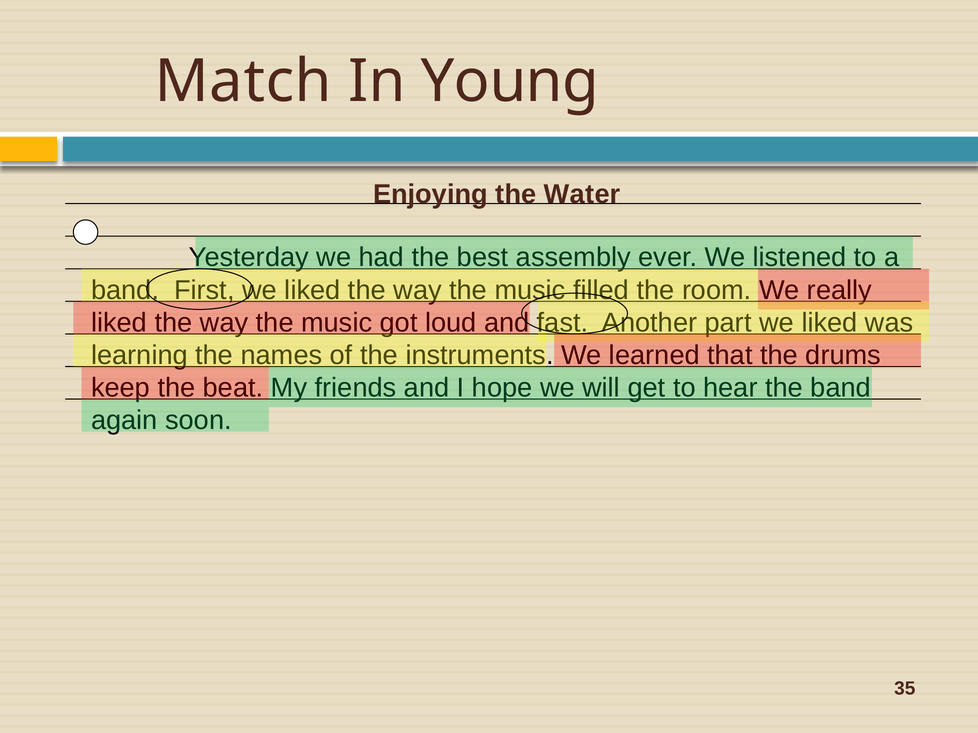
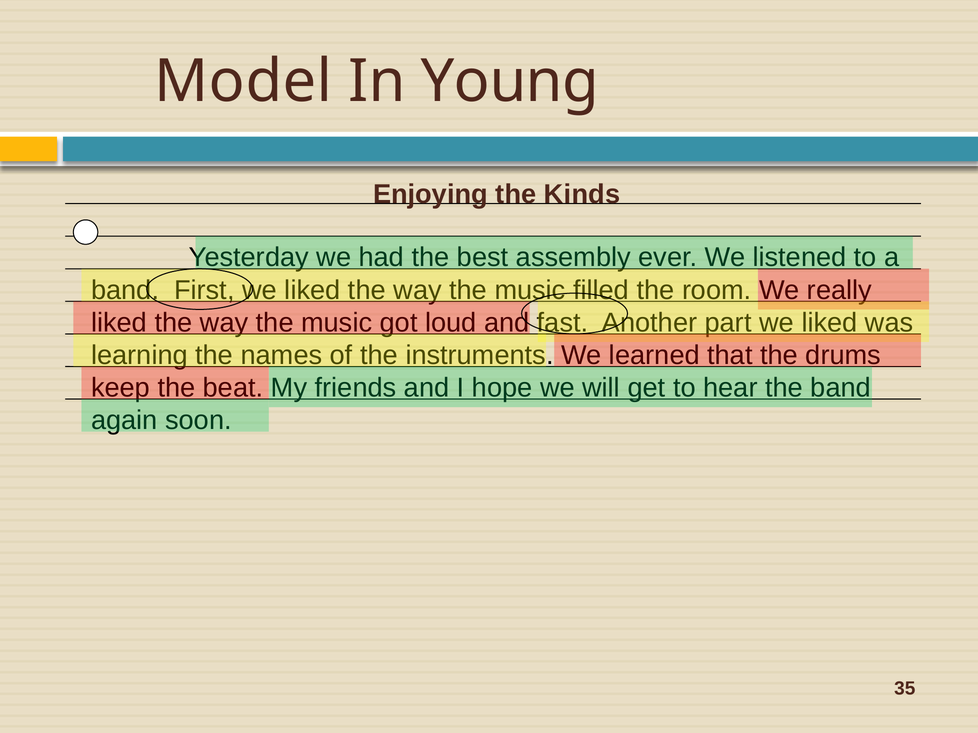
Match: Match -> Model
Water: Water -> Kinds
